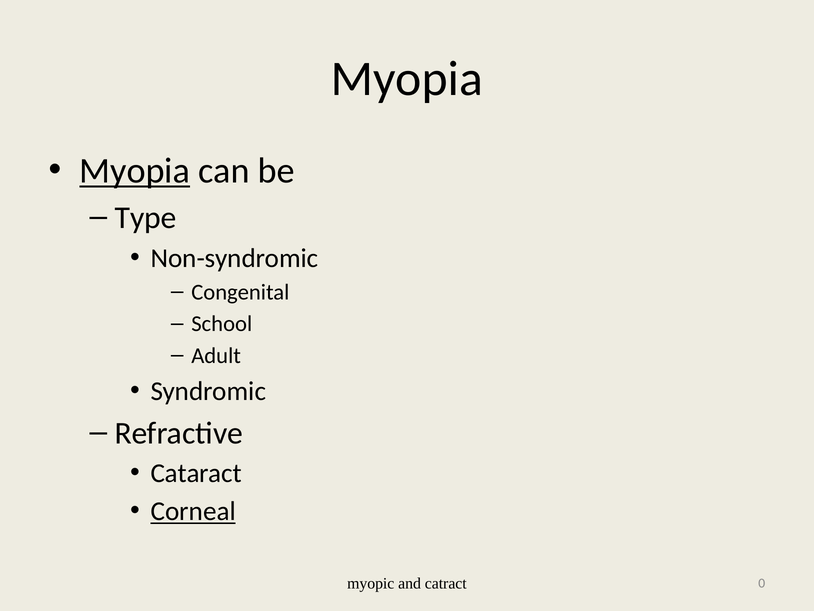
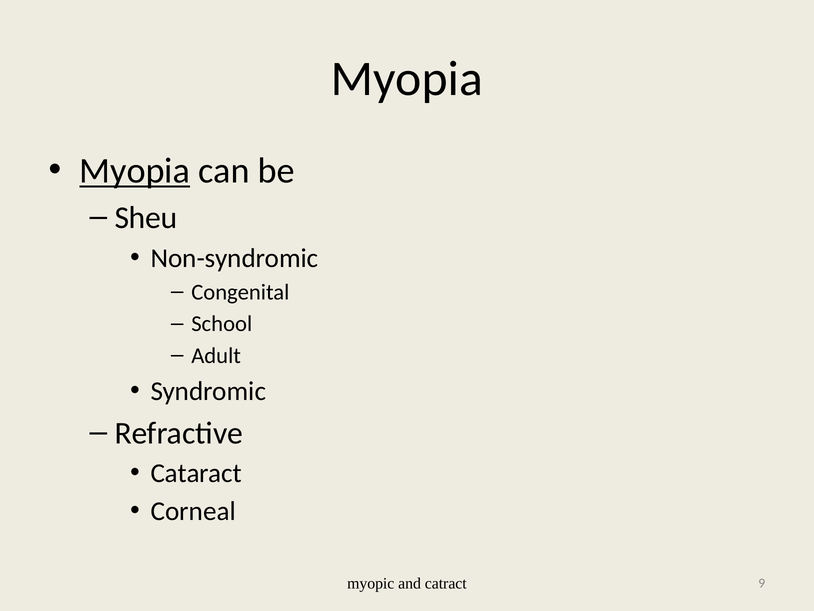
Type: Type -> Sheu
Corneal underline: present -> none
0: 0 -> 9
